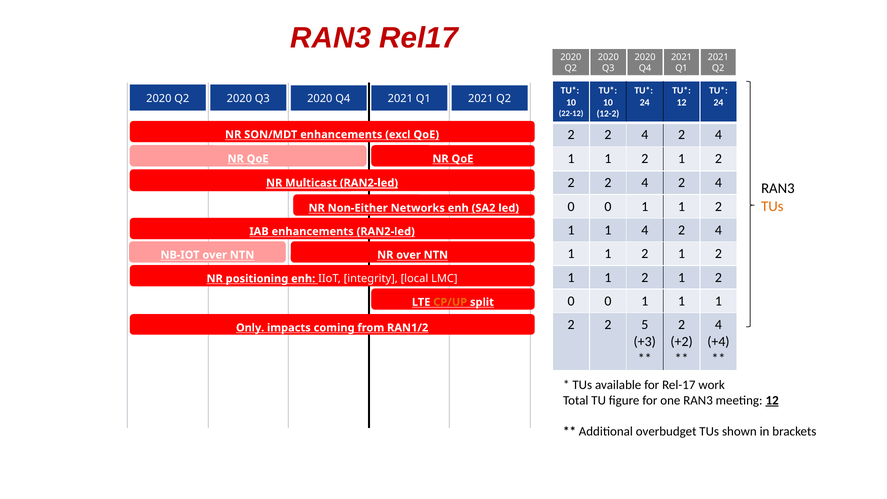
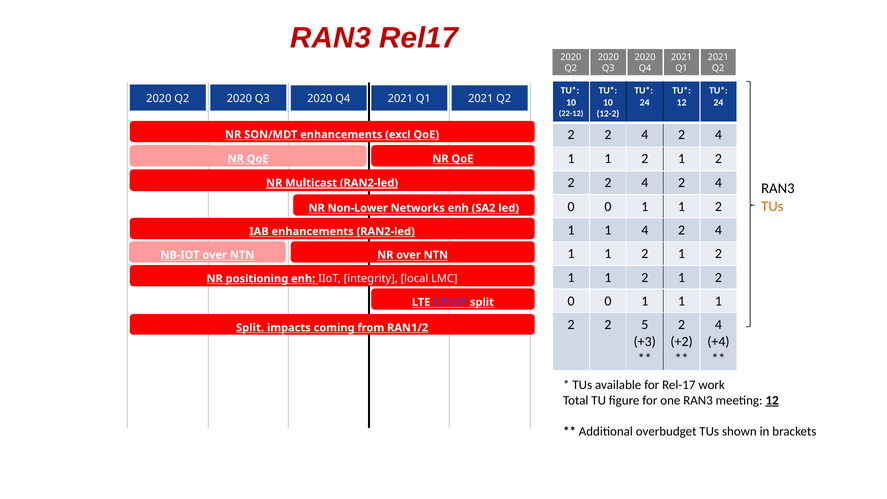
Non-Either: Non-Either -> Non-Lower
CP/UP colour: orange -> purple
Only at (250, 328): Only -> Split
